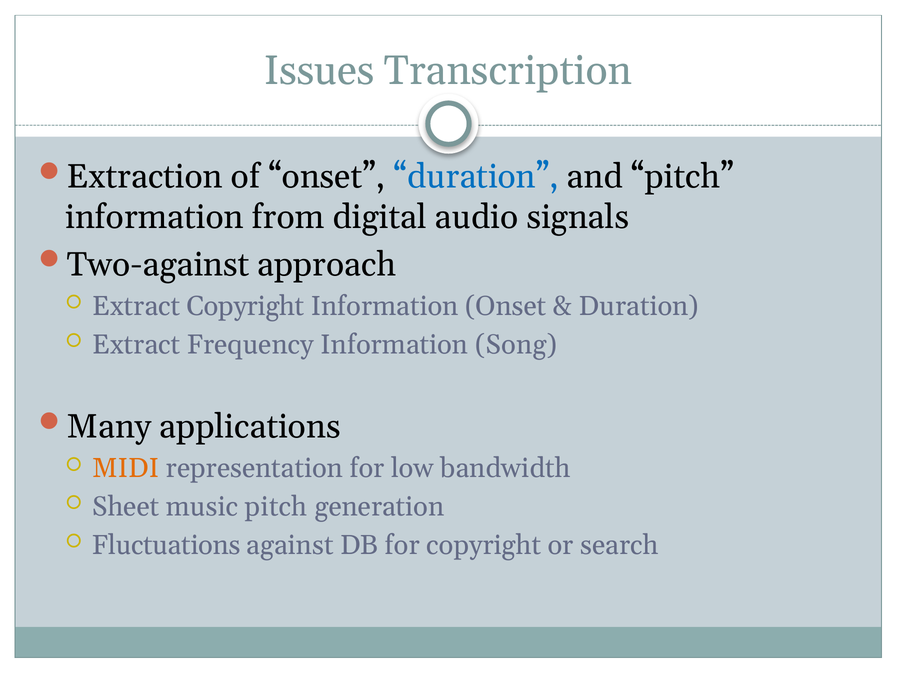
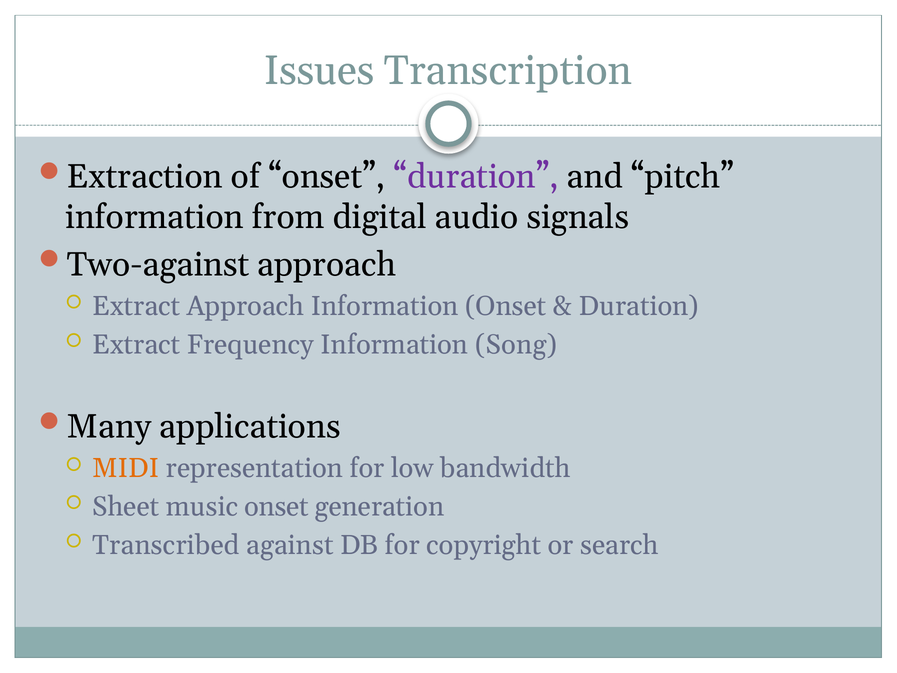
duration at (476, 177) colour: blue -> purple
Extract Copyright: Copyright -> Approach
music pitch: pitch -> onset
Fluctuations: Fluctuations -> Transcribed
